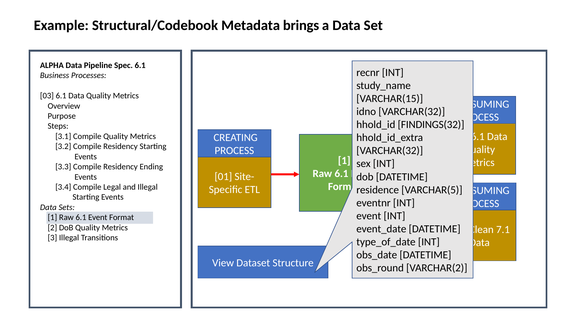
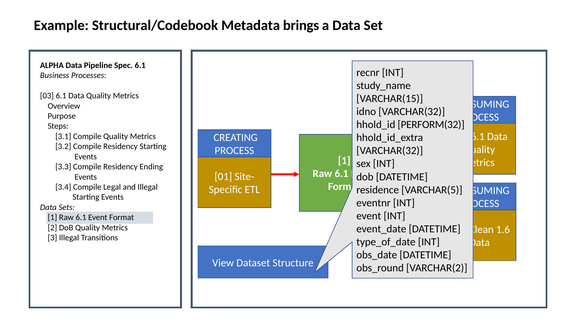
FINDINGS(32: FINDINGS(32 -> PERFORM(32
7.1: 7.1 -> 1.6
